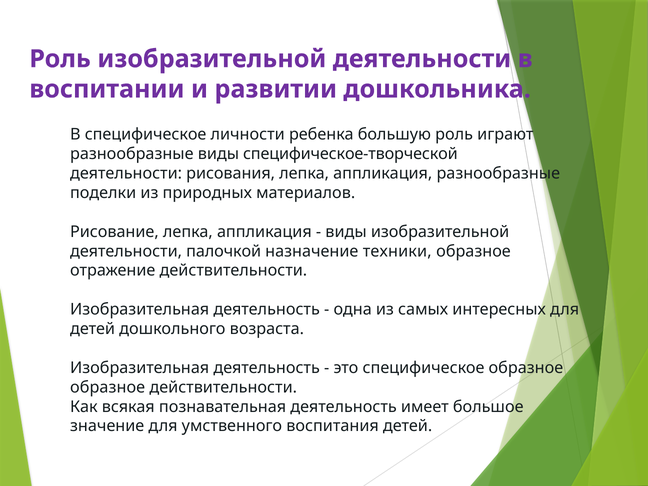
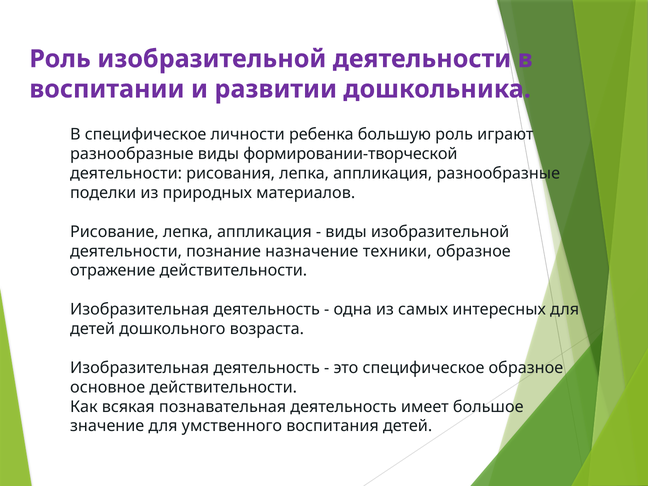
специфическое-творческой: специфическое-творческой -> формировании-творческой
палочкой: палочкой -> познание
образное at (108, 387): образное -> основное
